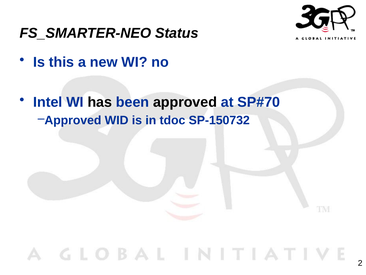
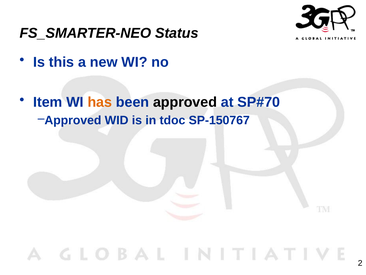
Intel: Intel -> Item
has colour: black -> orange
SP-150732: SP-150732 -> SP-150767
